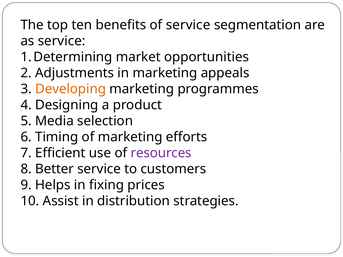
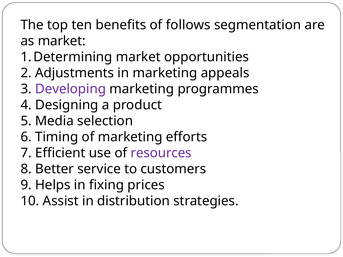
of service: service -> follows
as service: service -> market
Developing colour: orange -> purple
